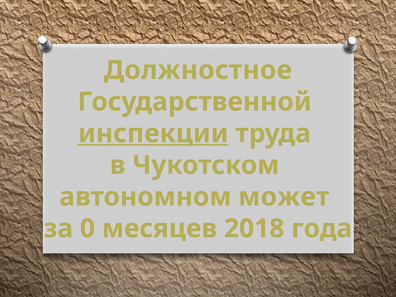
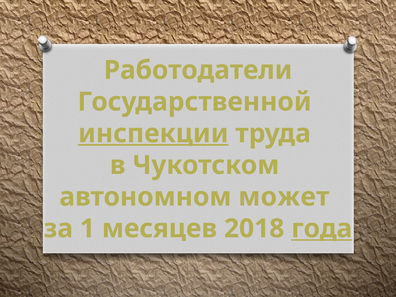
Должностное: Должностное -> Работодатели
0: 0 -> 1
года underline: none -> present
